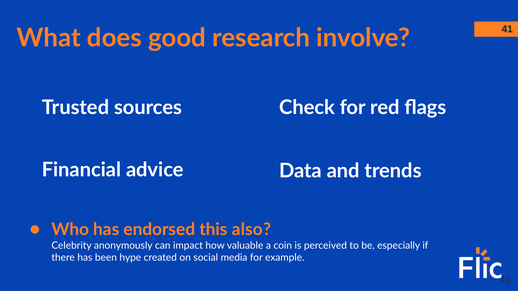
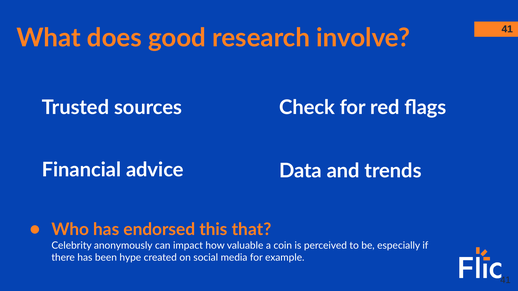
also: also -> that
